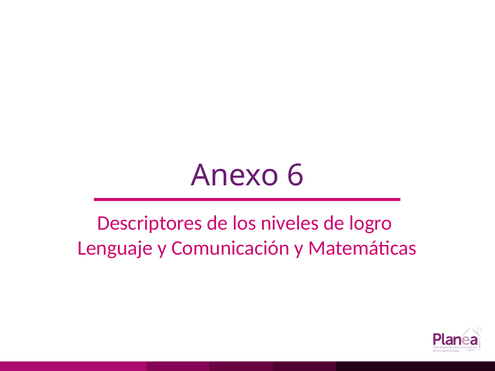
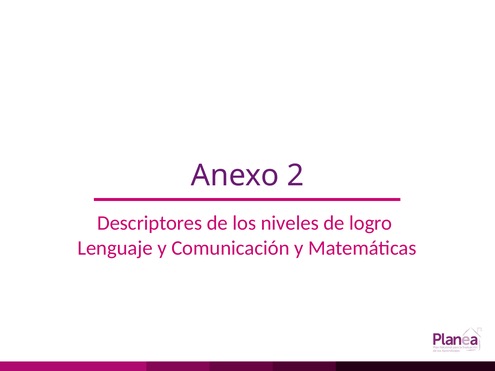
6: 6 -> 2
